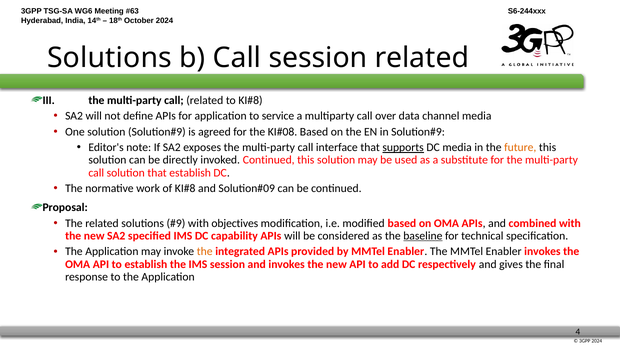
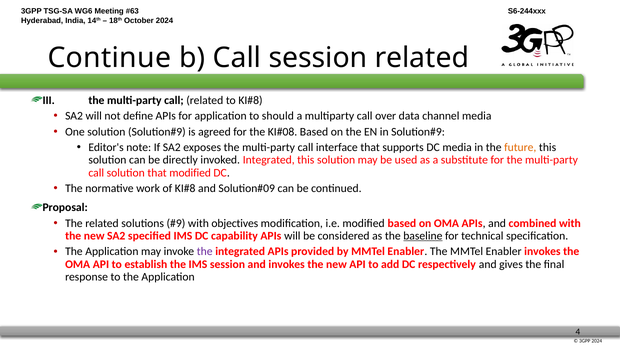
Solutions at (110, 58): Solutions -> Continue
service: service -> should
supports underline: present -> none
invoked Continued: Continued -> Integrated
that establish: establish -> modified
the at (205, 251) colour: orange -> purple
